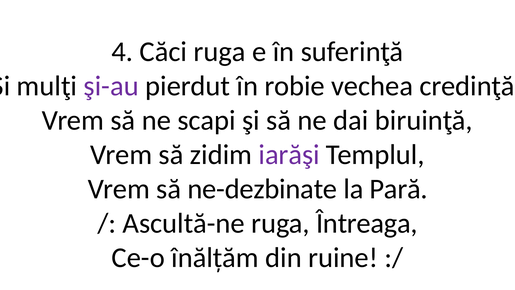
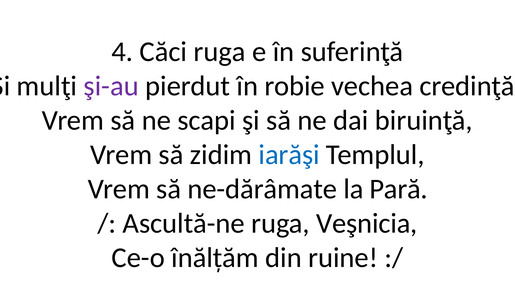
iarăşi colour: purple -> blue
ne-dezbinate: ne-dezbinate -> ne-dărâmate
Întreaga: Întreaga -> Veşnicia
